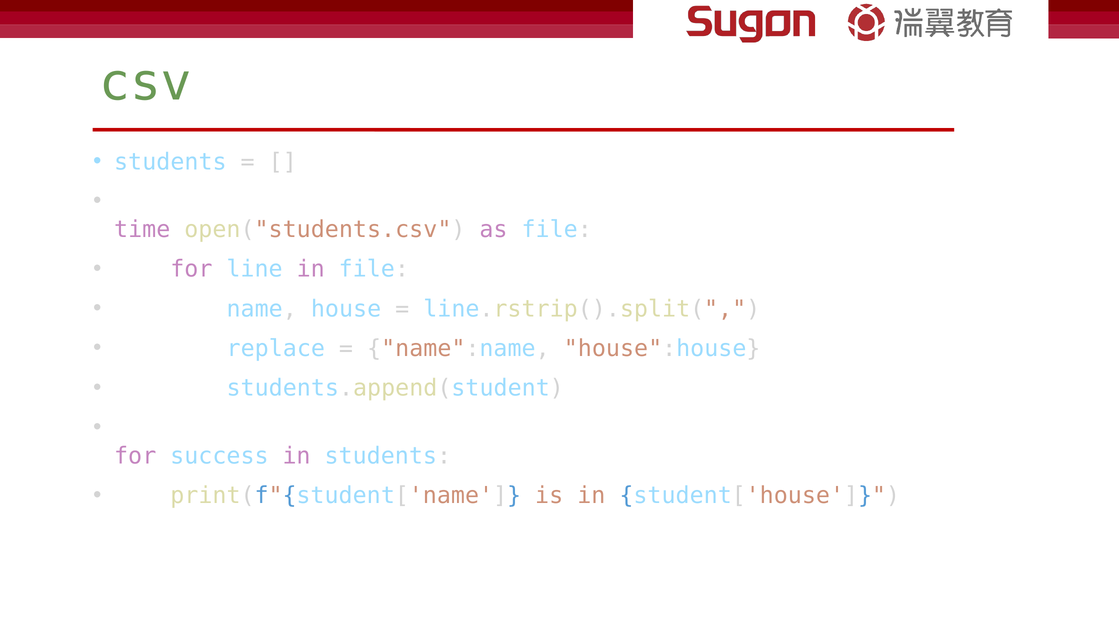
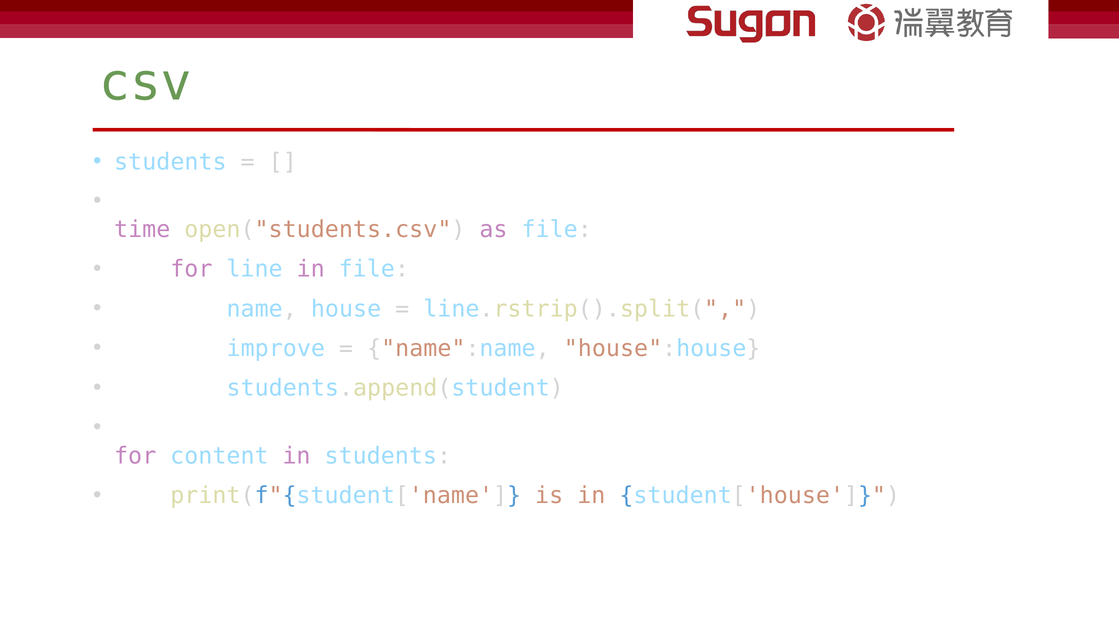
replace: replace -> improve
success: success -> content
